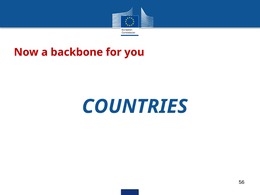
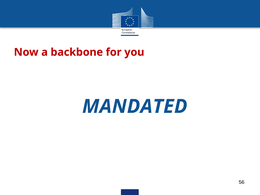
COUNTRIES: COUNTRIES -> MANDATED
